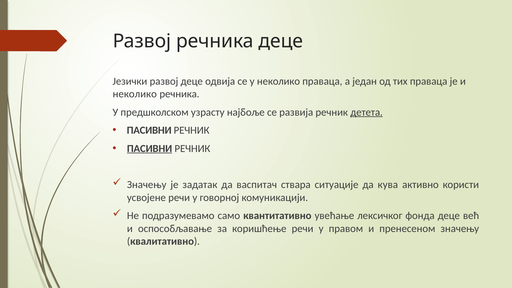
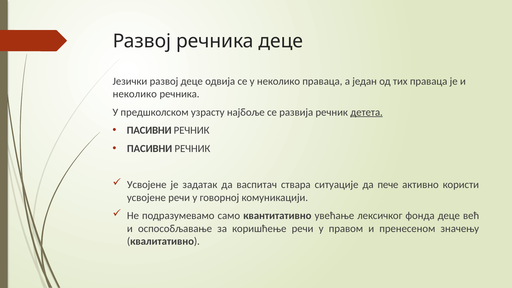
ПАСИВНИ at (150, 148) underline: present -> none
Значењу at (147, 185): Значењу -> Усвојене
кува: кува -> пече
